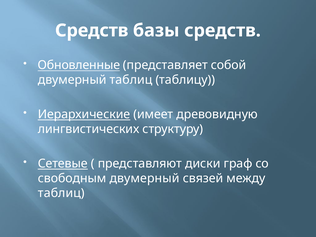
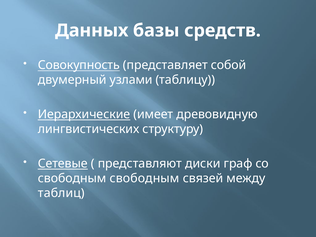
Средств at (92, 30): Средств -> Данных
Обновленные: Обновленные -> Совокупность
двумерный таблиц: таблиц -> узлами
свободным двумерный: двумерный -> свободным
